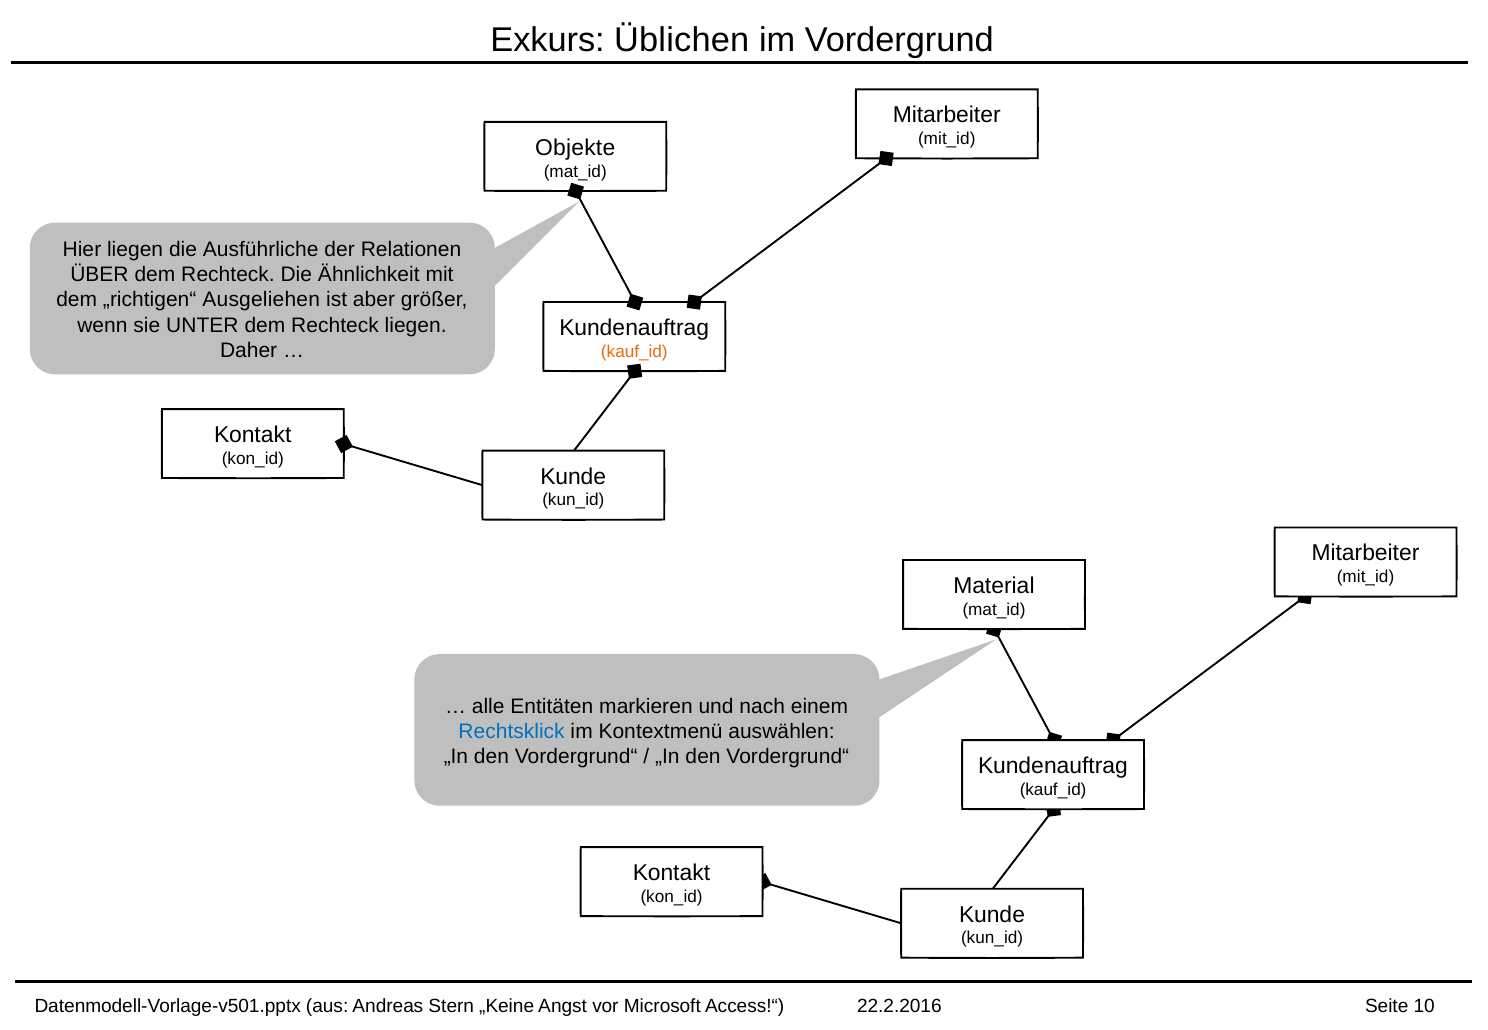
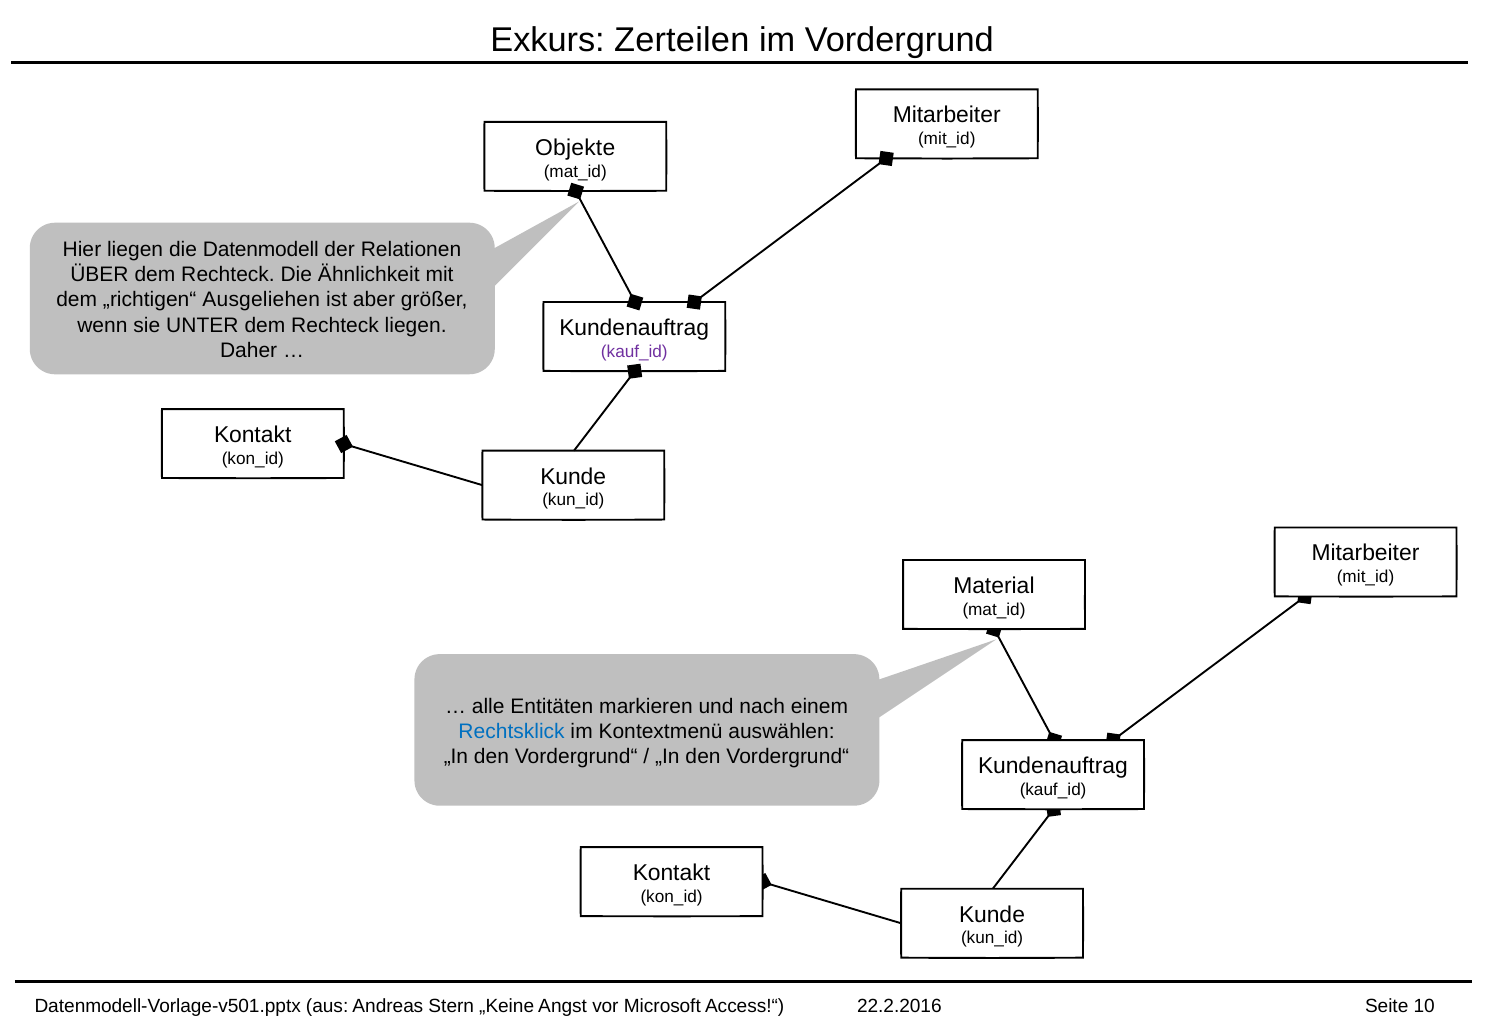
Üblichen: Üblichen -> Zerteilen
Ausführliche: Ausführliche -> Datenmodell
kauf_id at (634, 352) colour: orange -> purple
